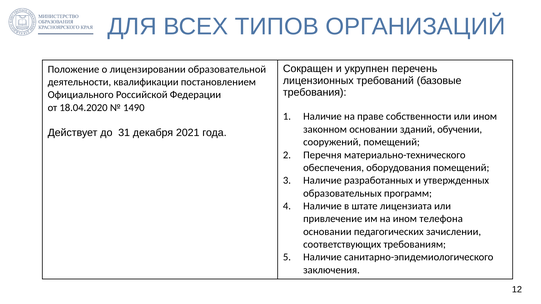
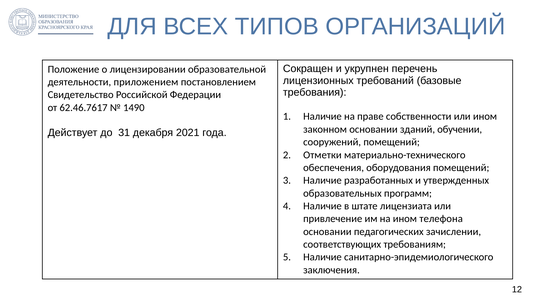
квалификации: квалификации -> приложением
Официального: Официального -> Свидетельство
18.04.2020: 18.04.2020 -> 62.46.7617
Перечня: Перечня -> Отметки
